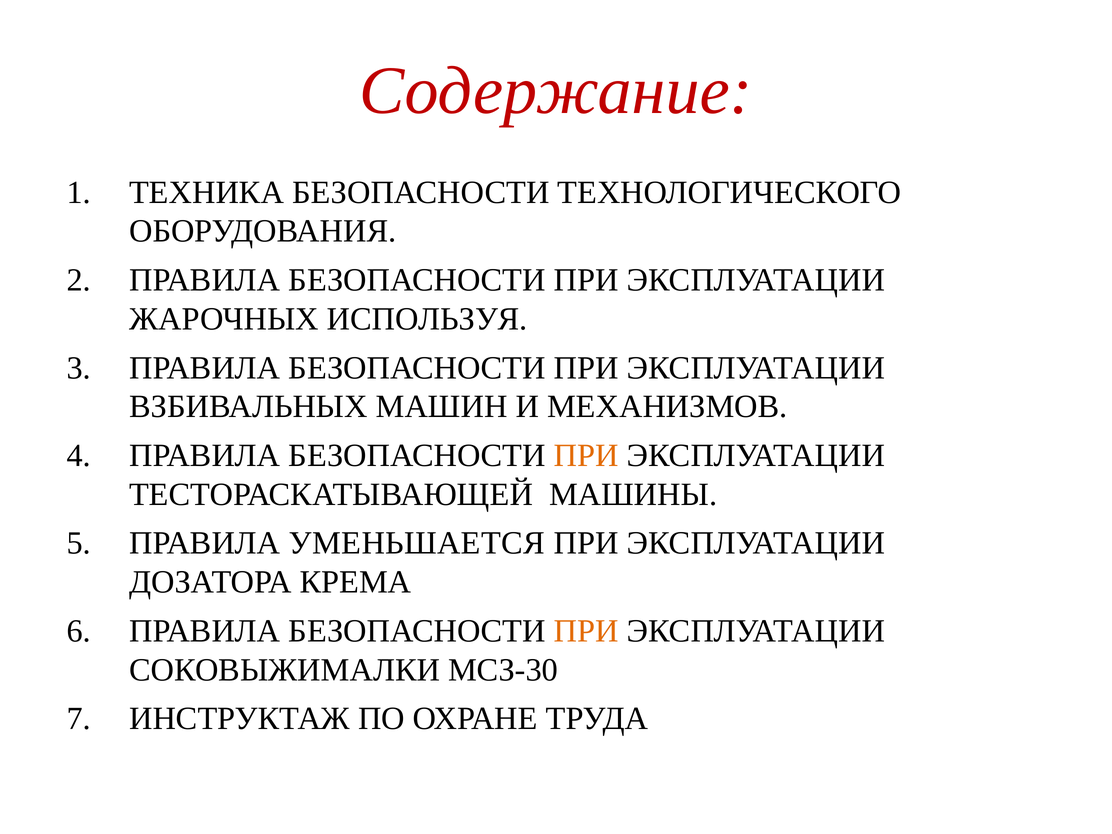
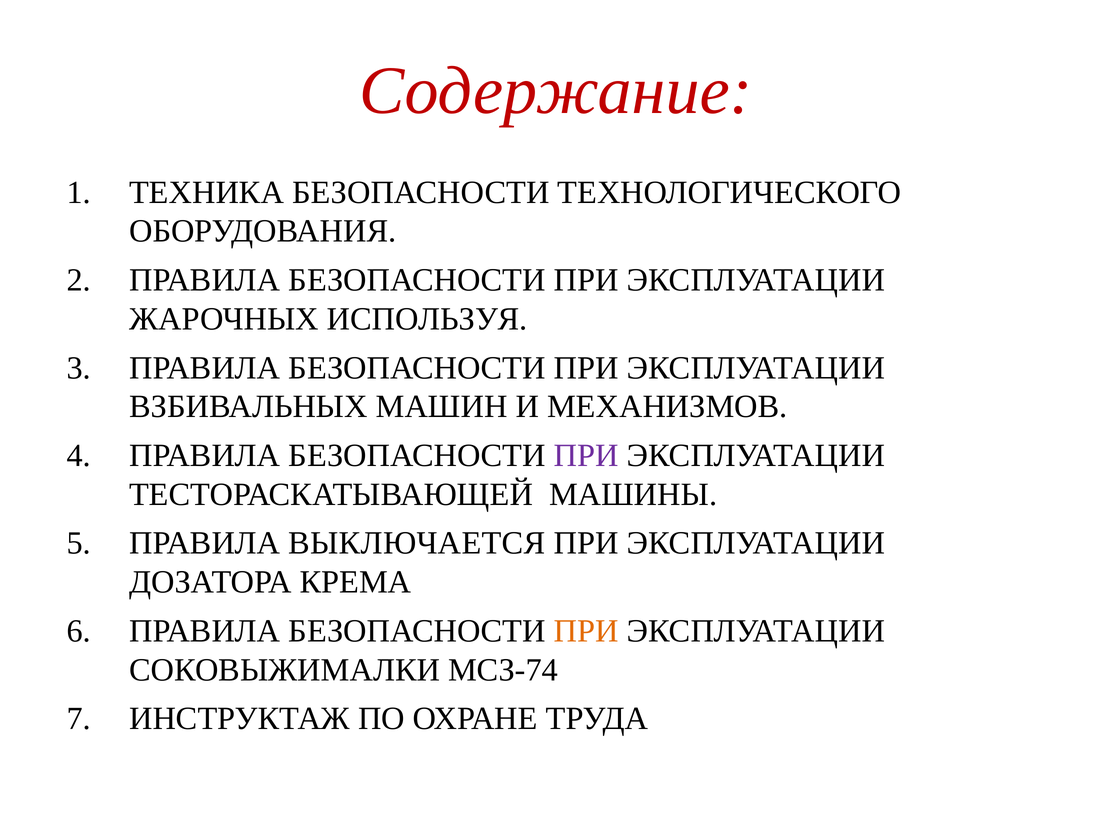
ПРИ at (586, 456) colour: orange -> purple
УМЕНЬШАЕТСЯ: УМЕНЬШАЕТСЯ -> ВЫКЛЮЧАЕТСЯ
МСЗ-30: МСЗ-30 -> МСЗ-74
